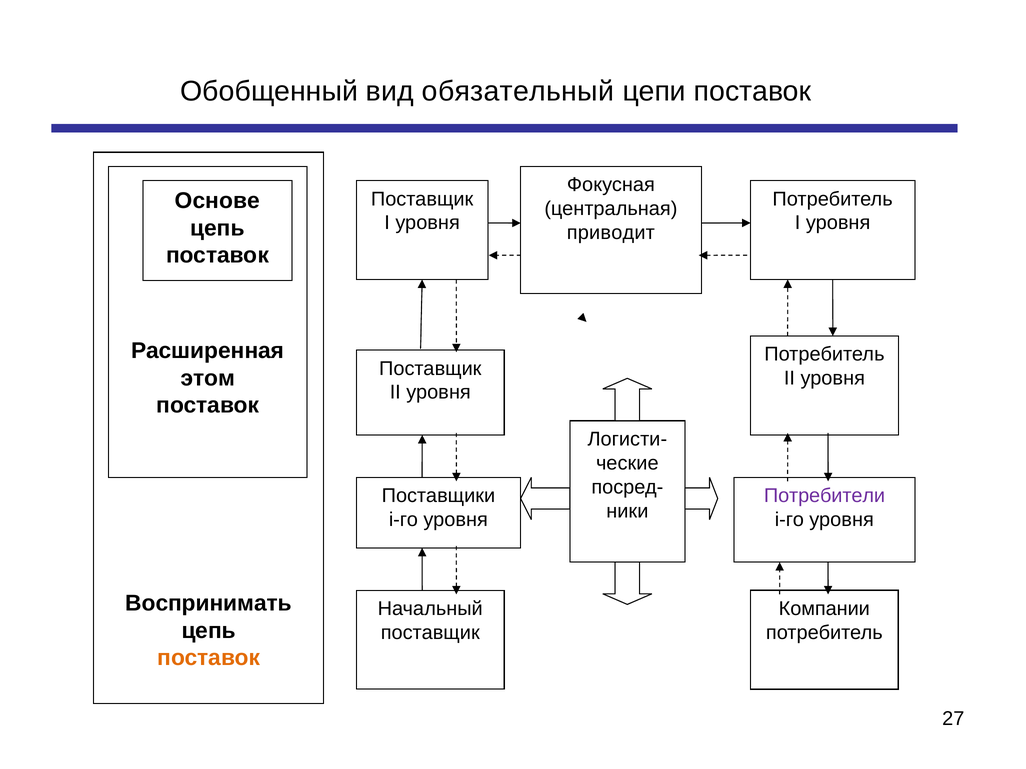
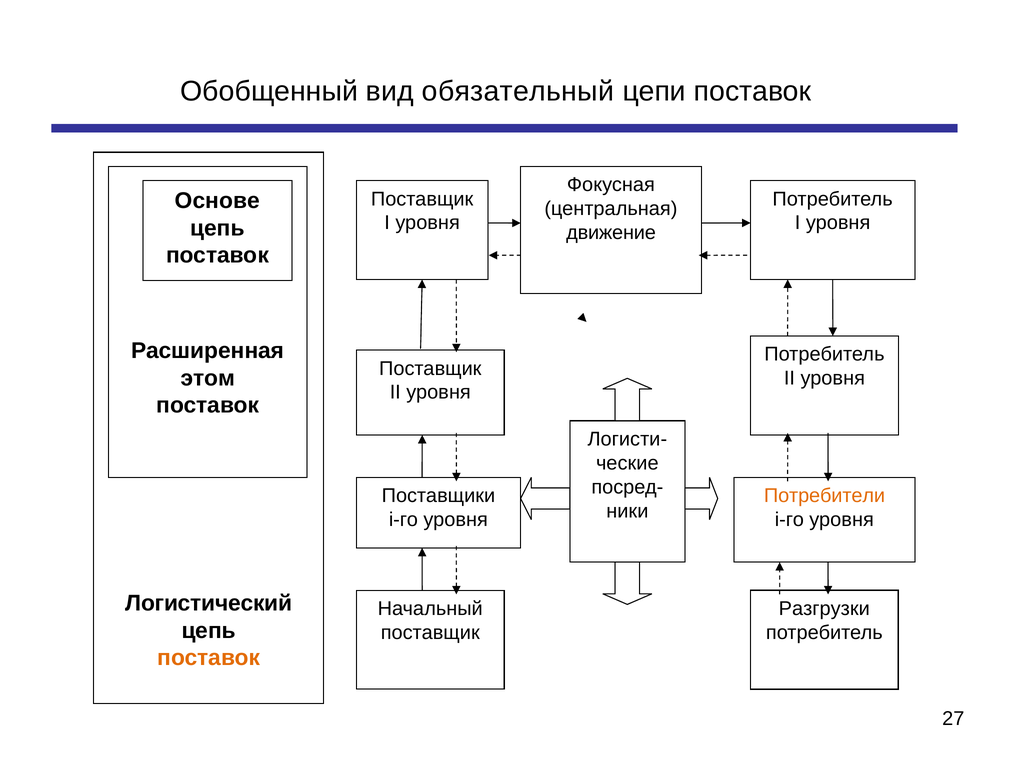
приводит: приводит -> движение
Потребители colour: purple -> orange
Воспринимать: Воспринимать -> Логистический
Компании: Компании -> Разгрузки
